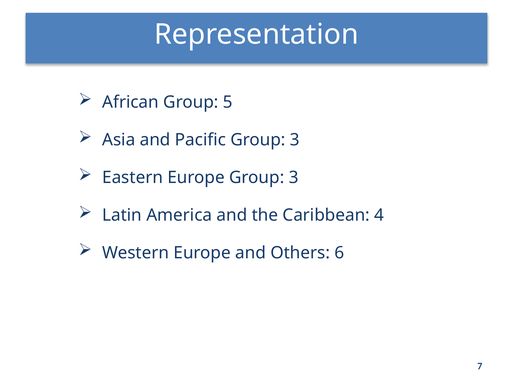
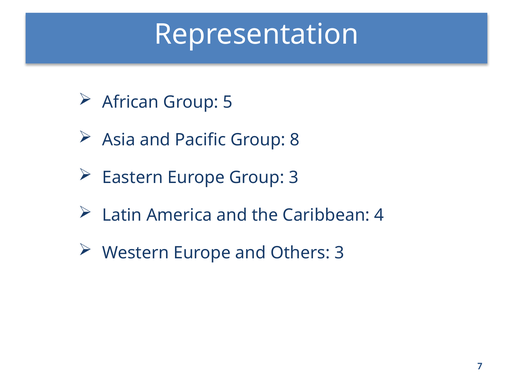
Pacific Group 3: 3 -> 8
Others 6: 6 -> 3
